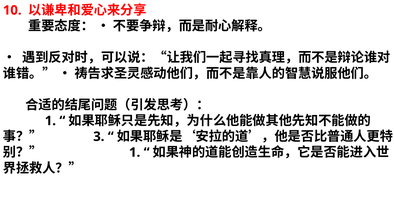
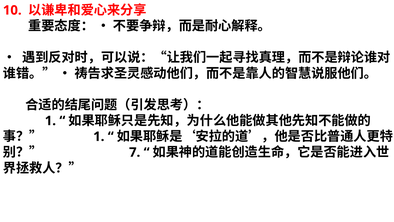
3 at (99, 136): 3 -> 1
1 at (135, 152): 1 -> 7
